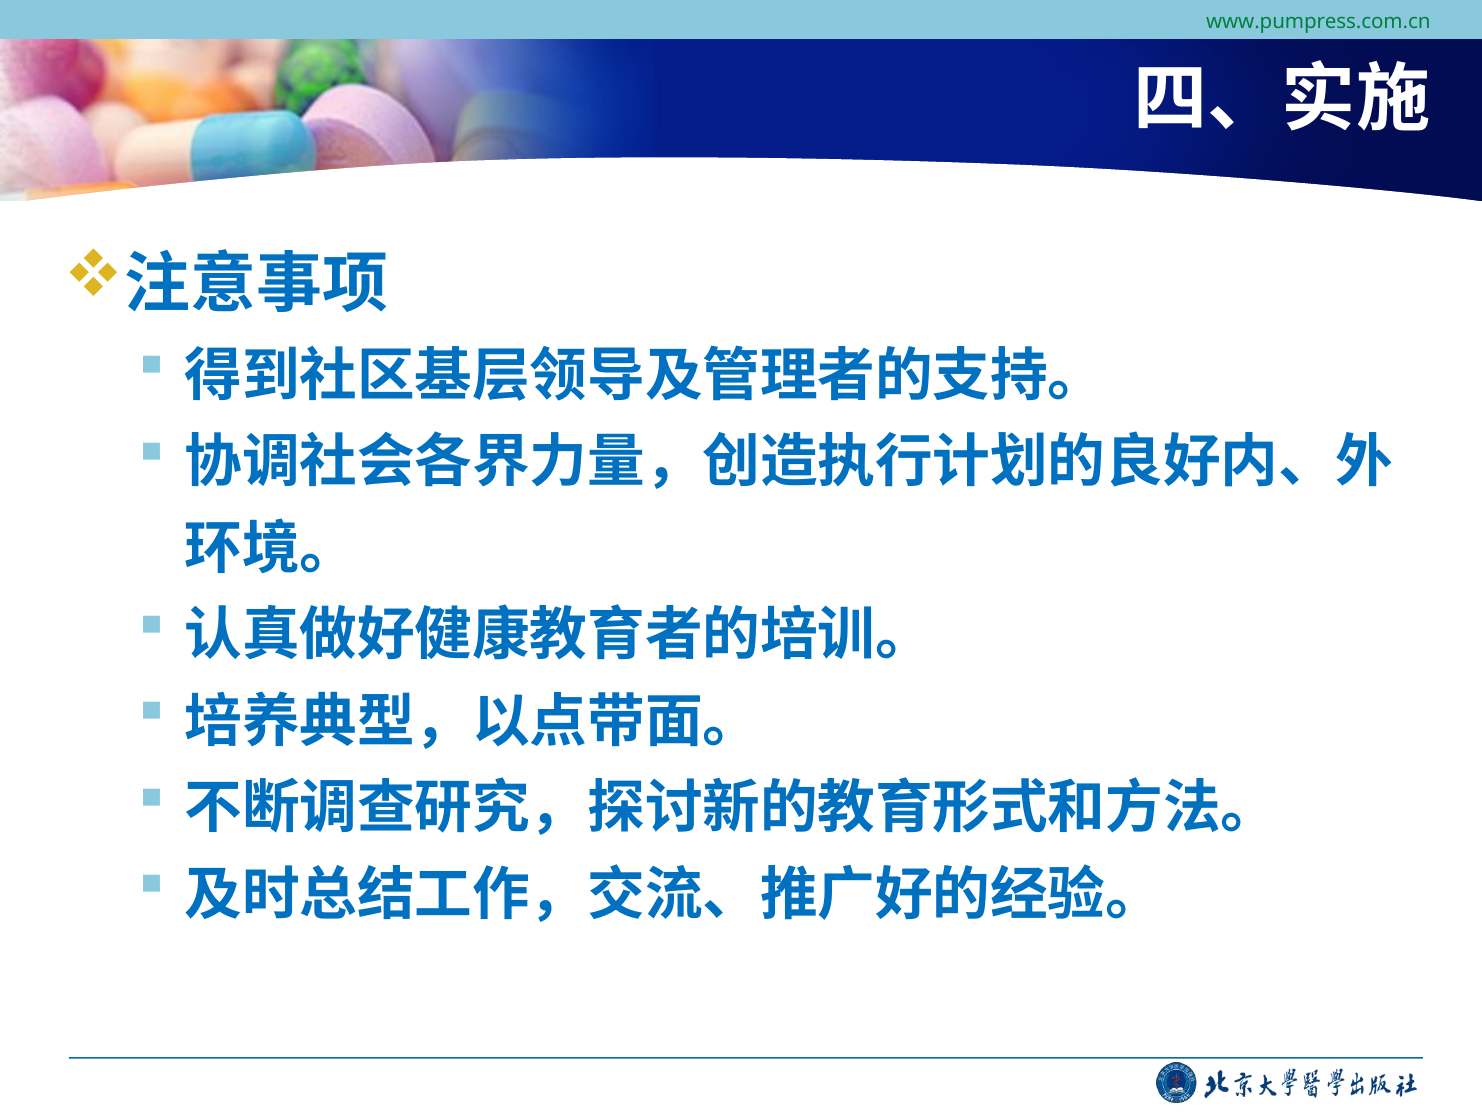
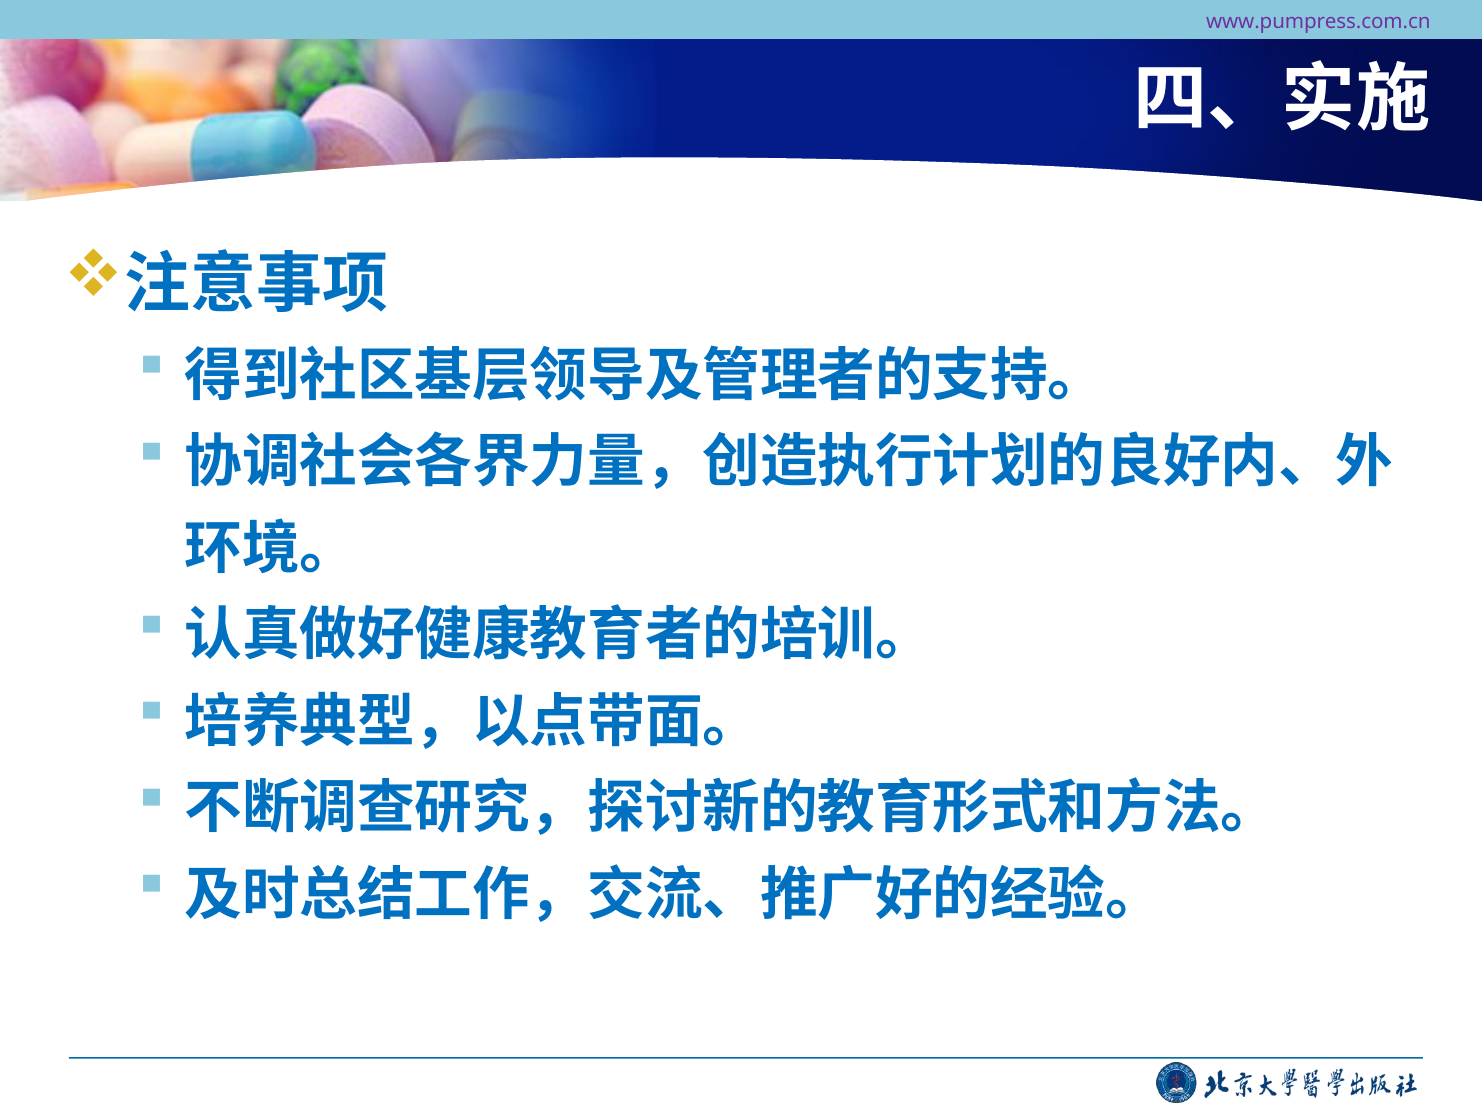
www.pumpress.com.cn colour: green -> purple
